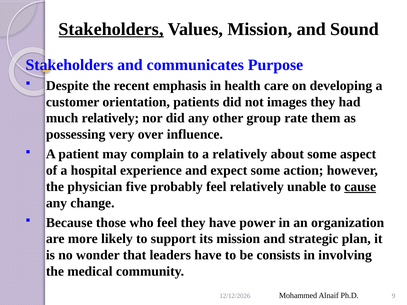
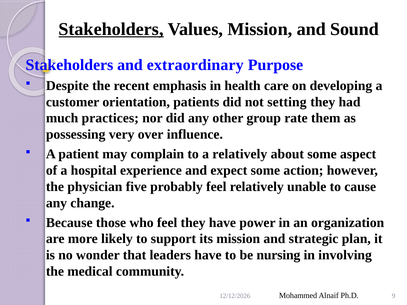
communicates: communicates -> extraordinary
images: images -> setting
much relatively: relatively -> practices
cause underline: present -> none
consists: consists -> nursing
